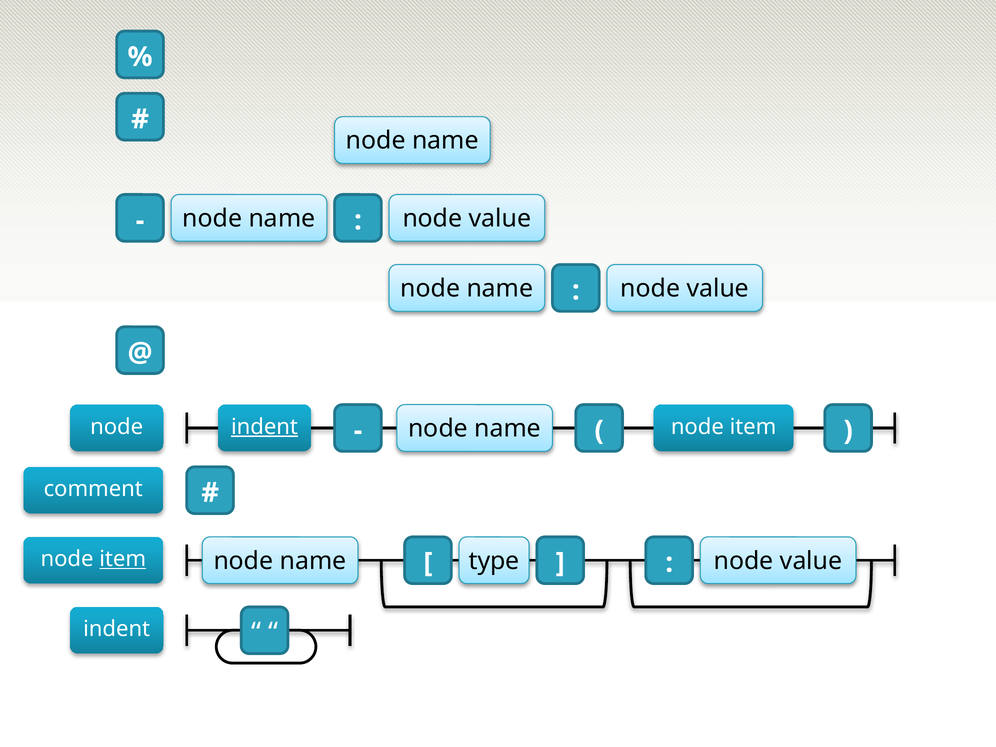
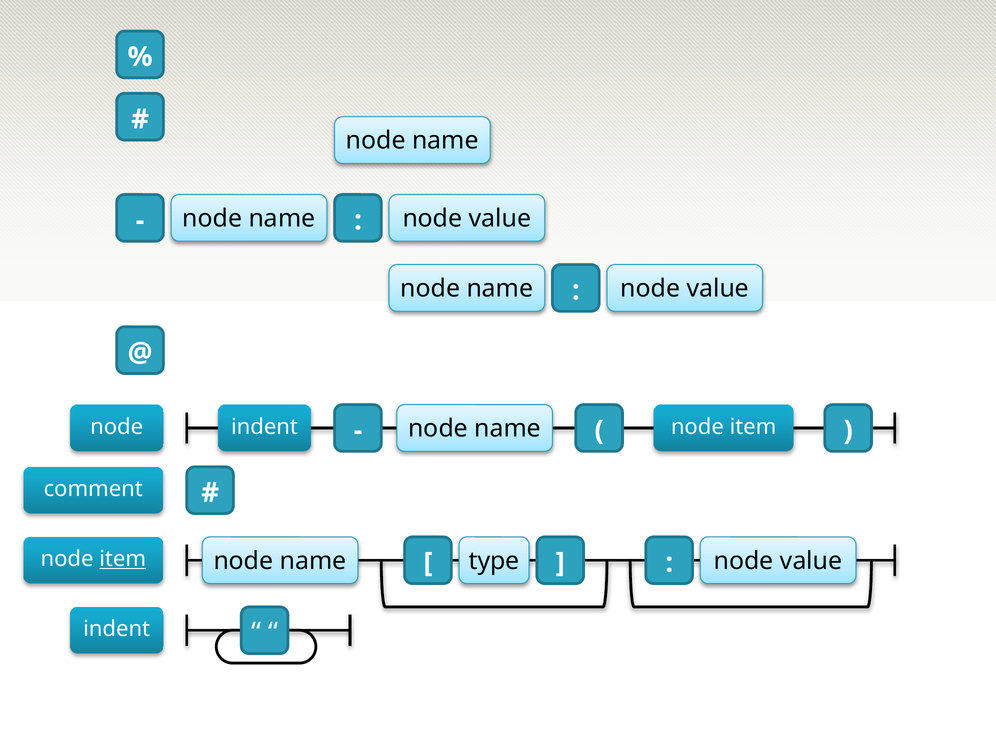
indent at (264, 427) underline: present -> none
